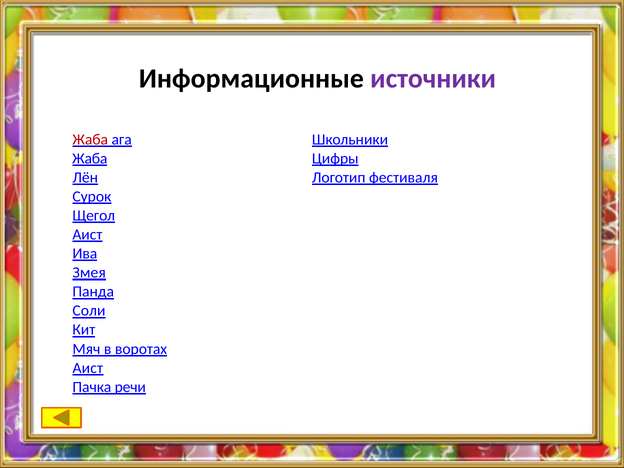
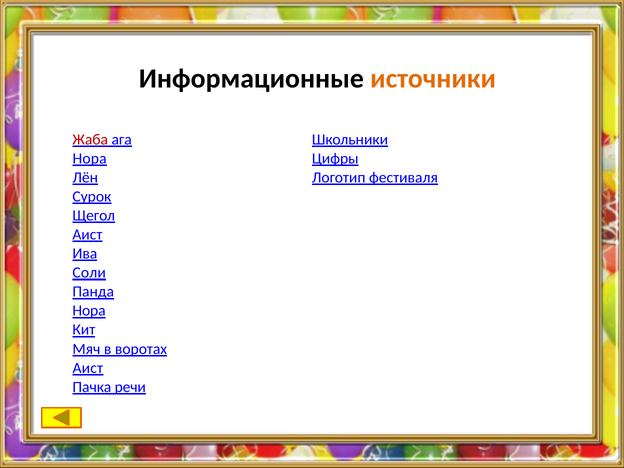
источники colour: purple -> orange
Жаба at (90, 158): Жаба -> Нора
Змея: Змея -> Соли
Соли at (89, 311): Соли -> Нора
